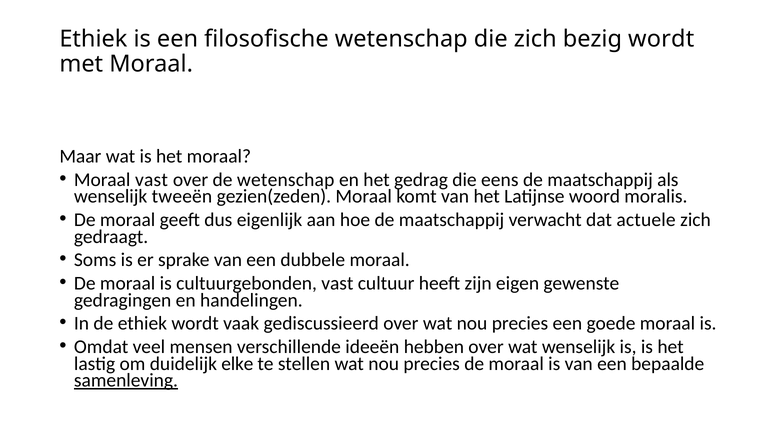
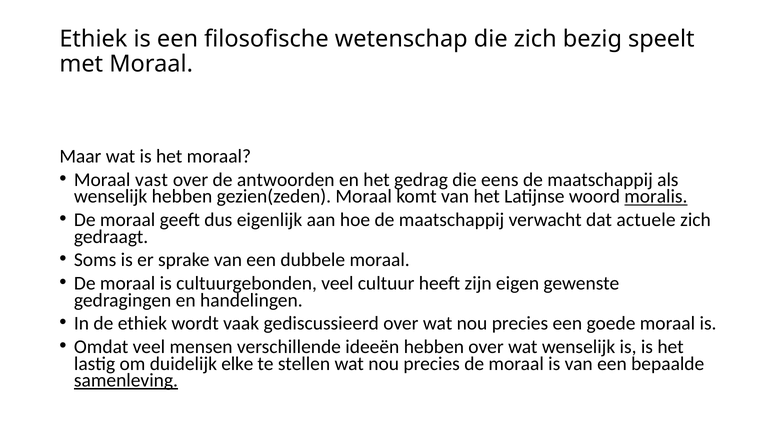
bezig wordt: wordt -> speelt
de wetenschap: wetenschap -> antwoorden
wenselijk tweeën: tweeën -> hebben
moralis underline: none -> present
cultuurgebonden vast: vast -> veel
